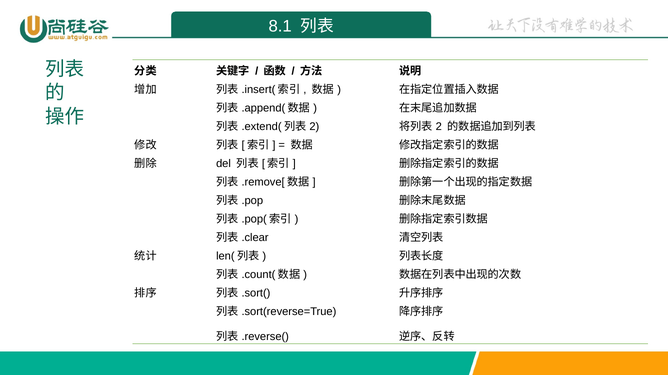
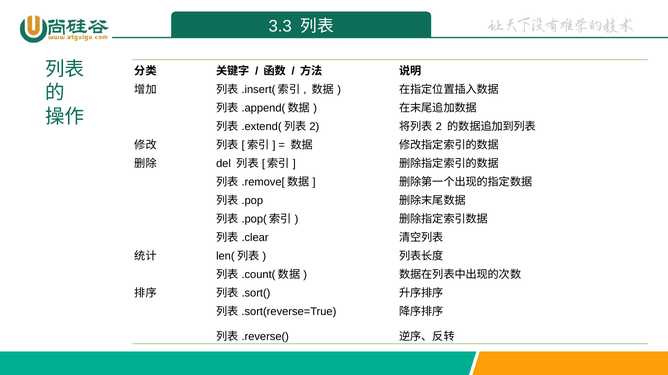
8.1: 8.1 -> 3.3
